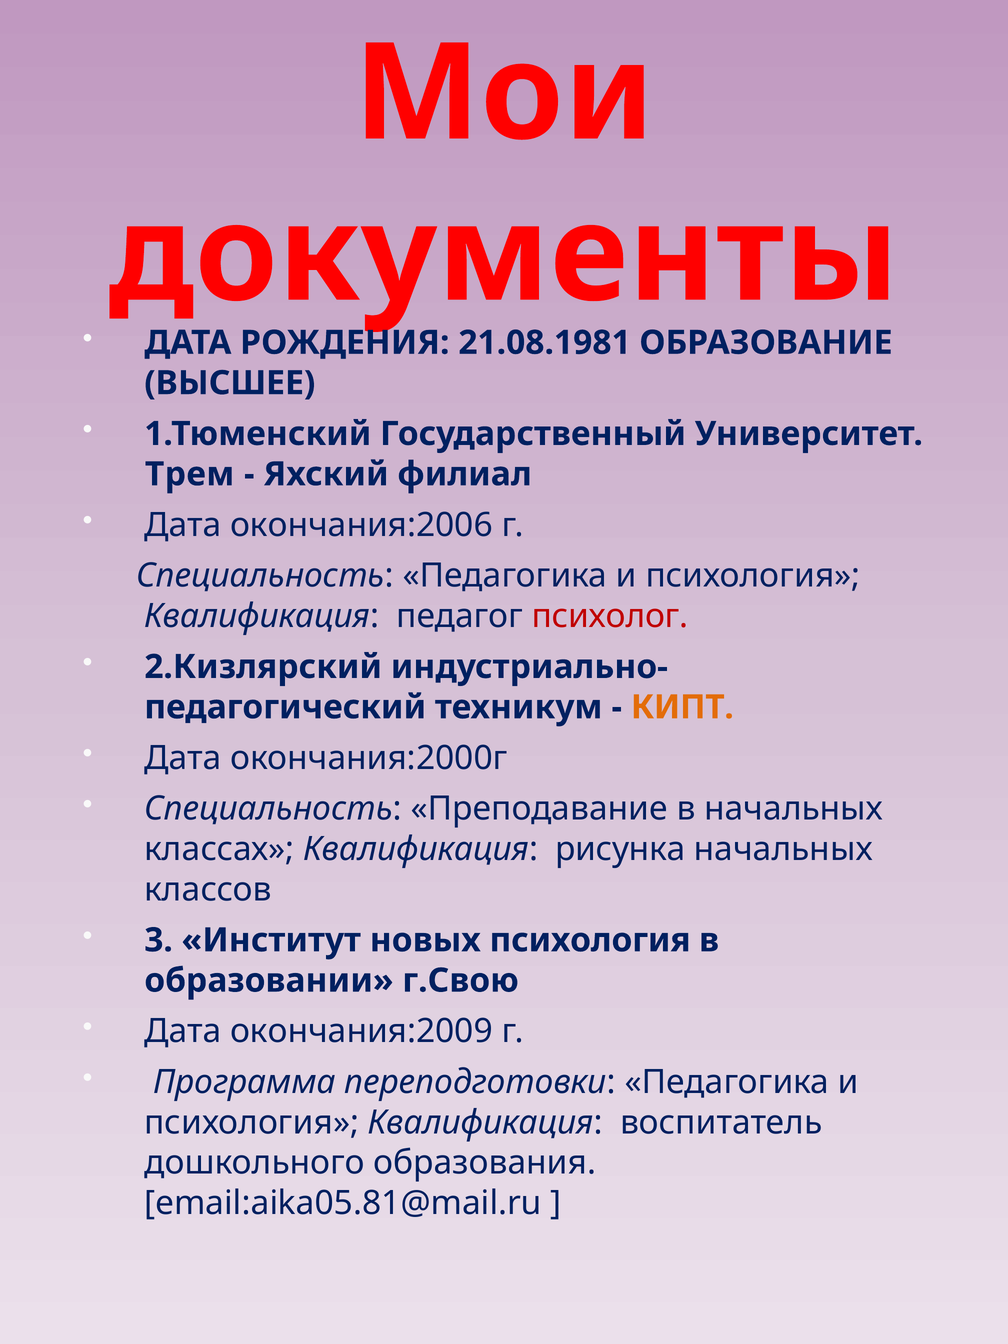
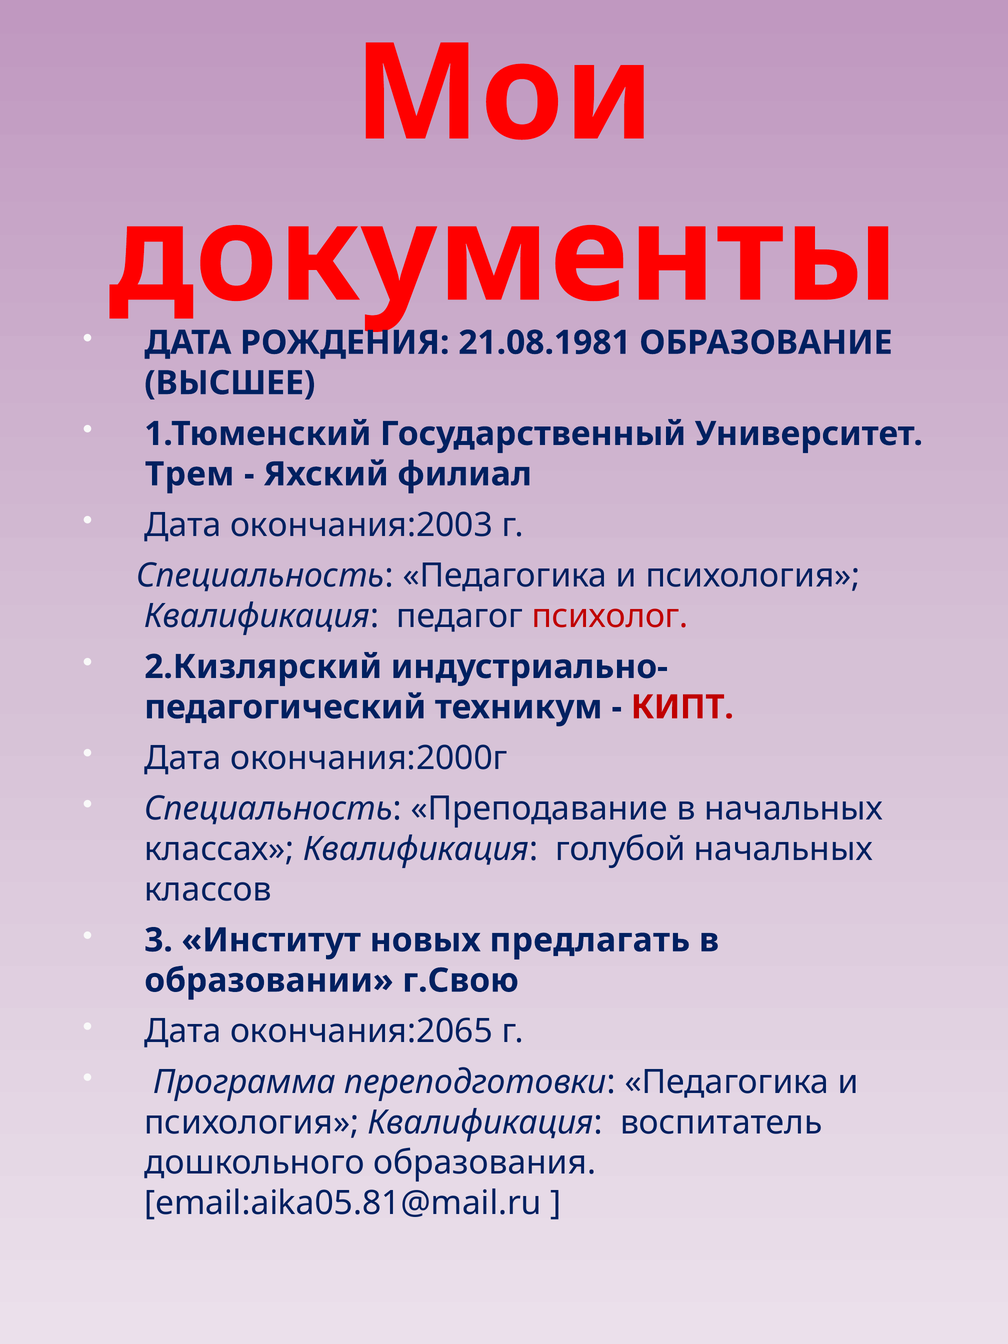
окончания:2006: окончания:2006 -> окончания:2003
КИПТ colour: orange -> red
рисунка: рисунка -> голубой
новых психология: психология -> предлагать
окончания:2009: окончания:2009 -> окончания:2065
